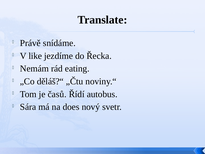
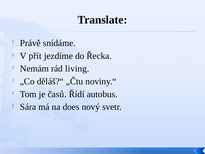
like: like -> přít
eating: eating -> living
